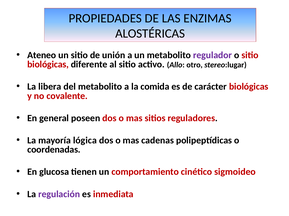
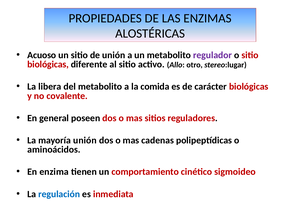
Ateneo: Ateneo -> Acuoso
mayoría lógica: lógica -> unión
coordenadas: coordenadas -> aminoácidos
glucosa: glucosa -> enzima
regulación colour: purple -> blue
